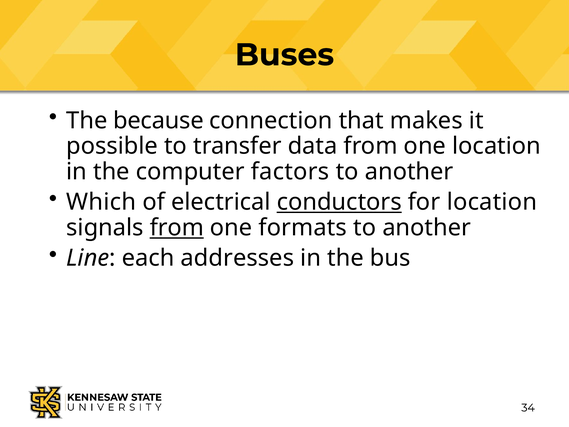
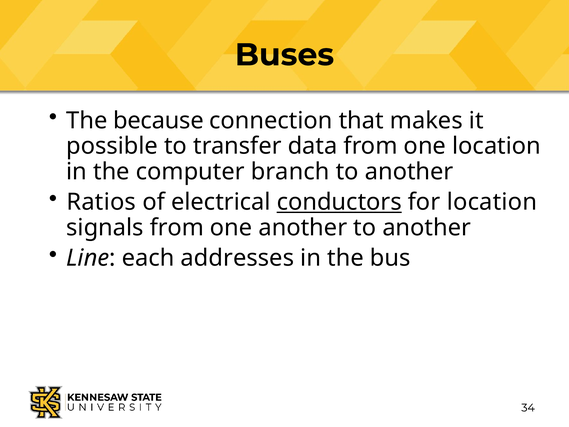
factors: factors -> branch
Which: Which -> Ratios
from at (177, 228) underline: present -> none
one formats: formats -> another
